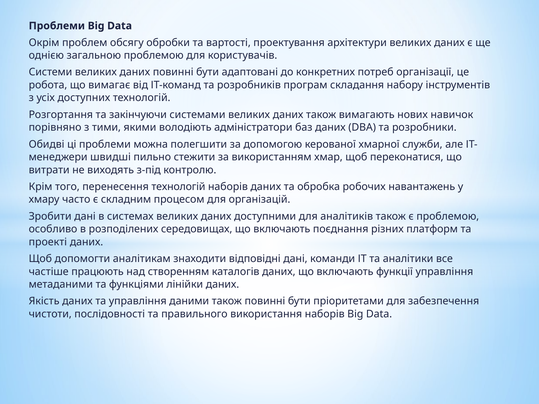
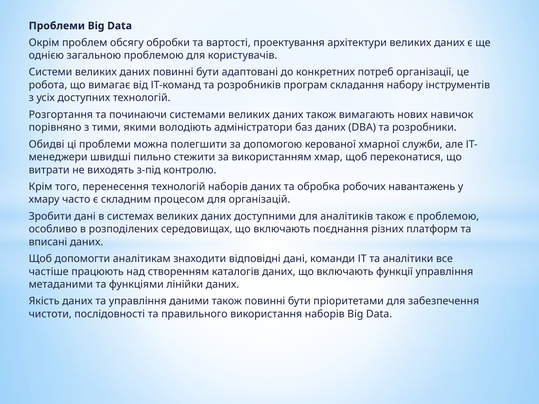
закінчуючи: закінчуючи -> починаючи
проекті: проекті -> вписані
